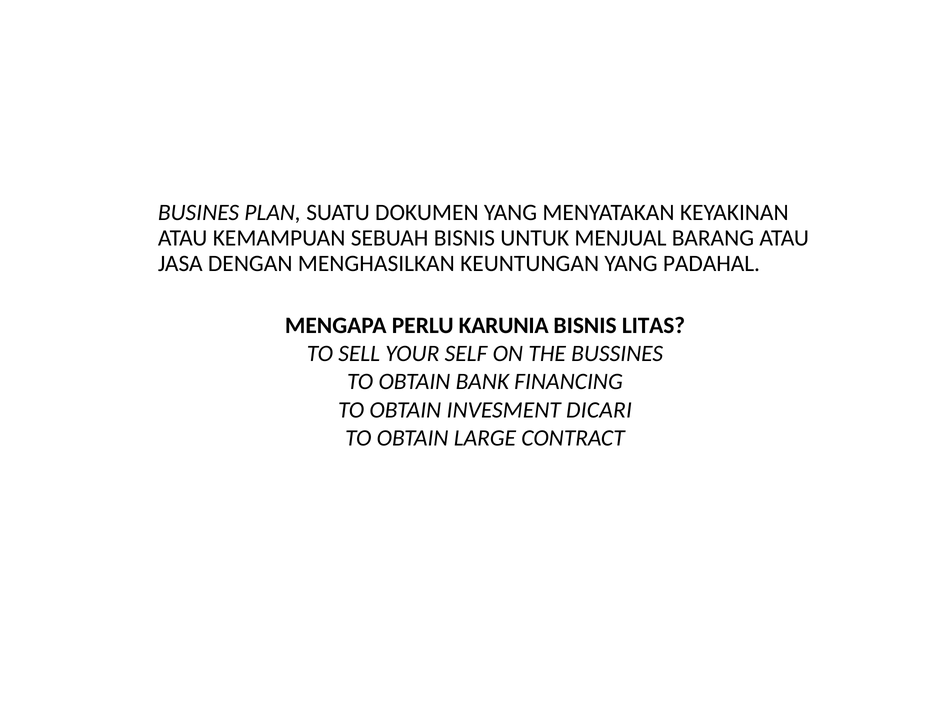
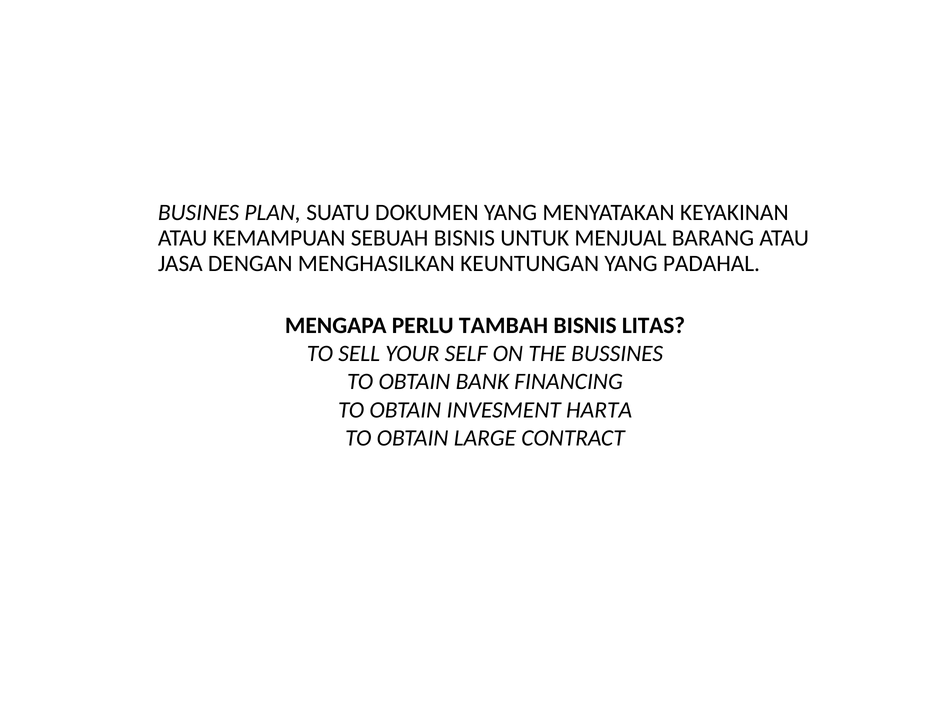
KARUNIA: KARUNIA -> TAMBAH
DICARI: DICARI -> HARTA
